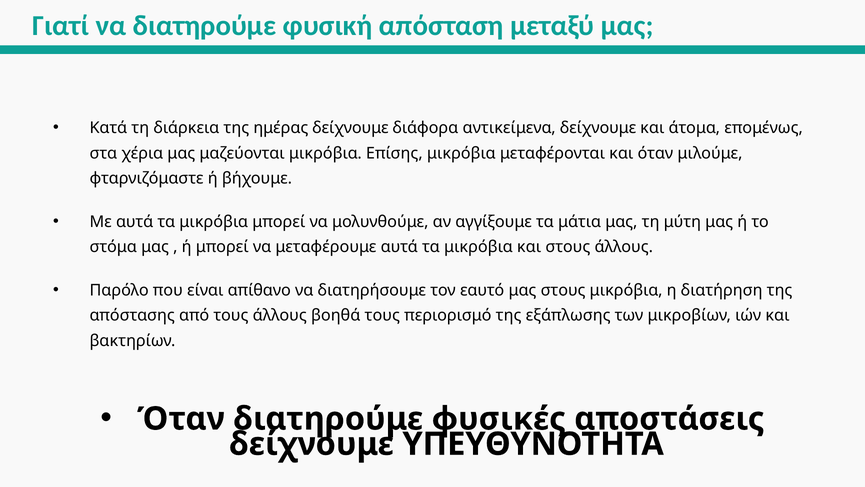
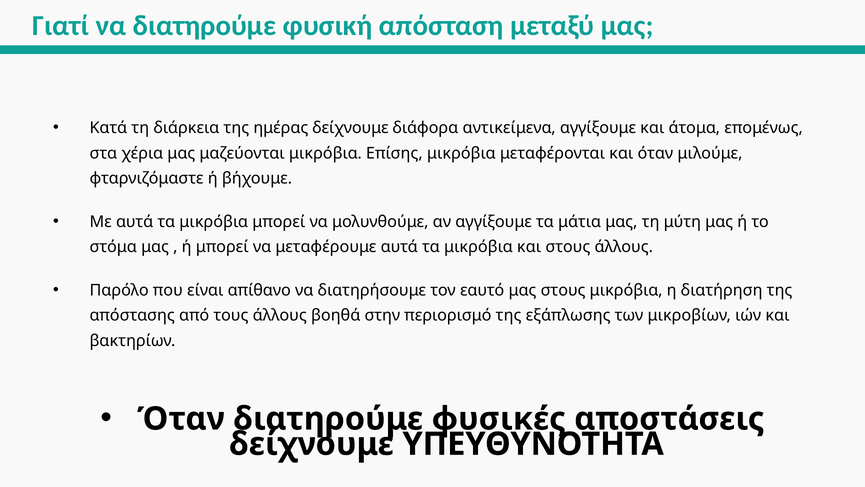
αντικείμενα δείχνουμε: δείχνουμε -> αγγίξουμε
βοηθά τους: τους -> στην
